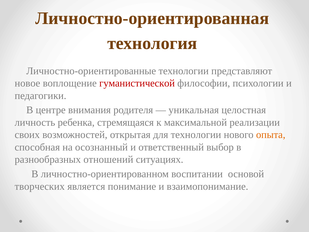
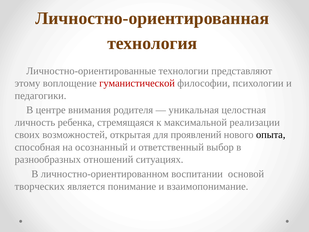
новое: новое -> этому
для технологии: технологии -> проявлений
опыта colour: orange -> black
